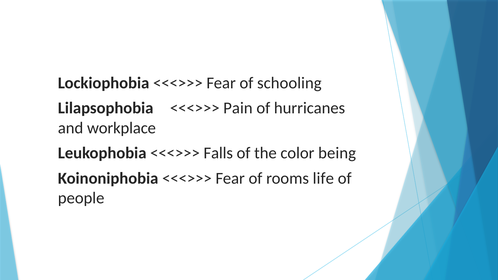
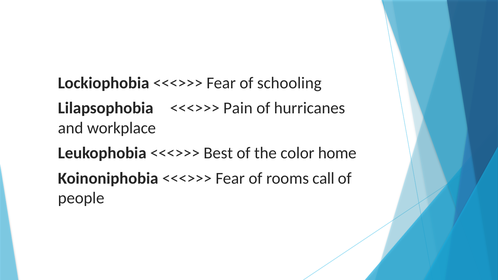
Falls: Falls -> Best
being: being -> home
life: life -> call
